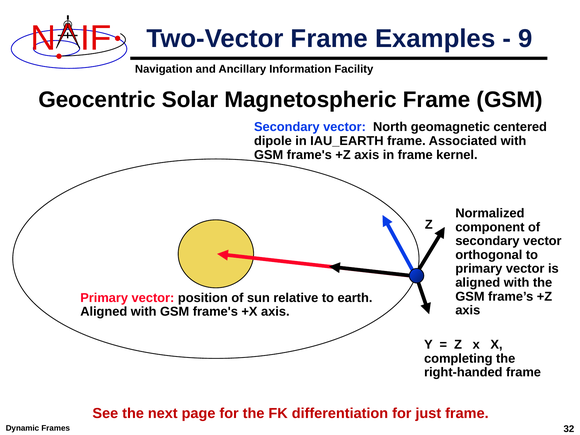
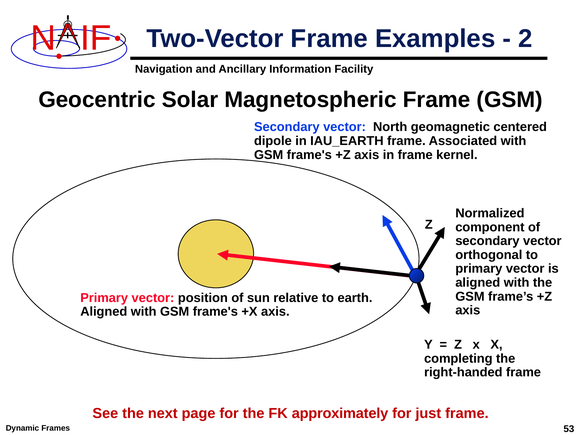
9: 9 -> 2
differentiation: differentiation -> approximately
32: 32 -> 53
